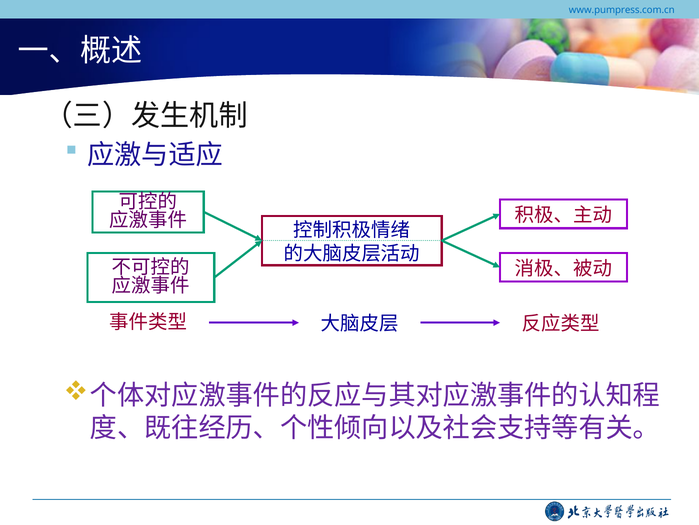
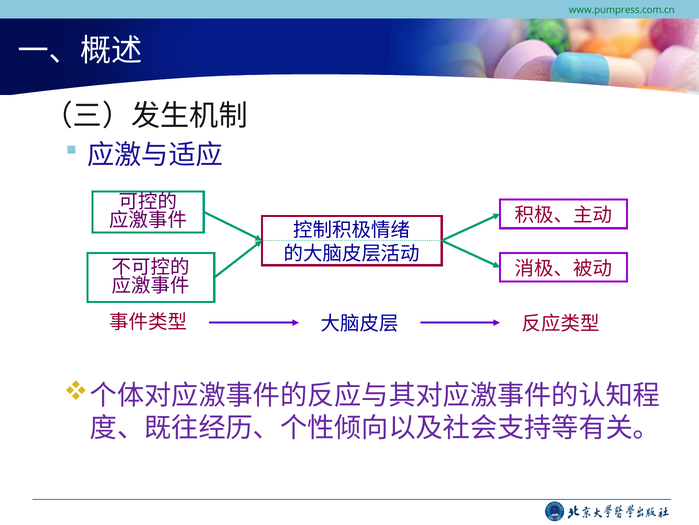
www.pumpress.com.cn colour: blue -> green
